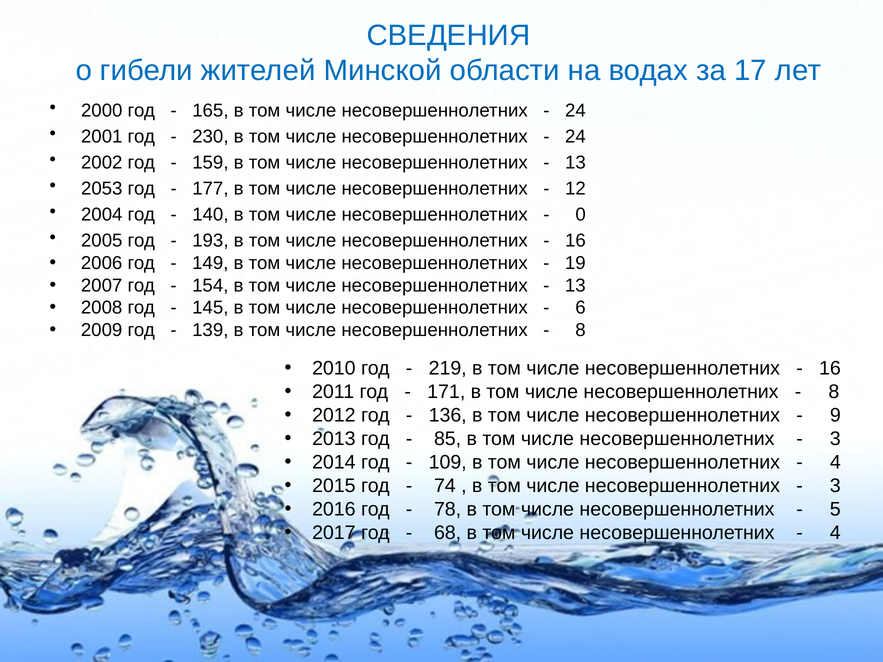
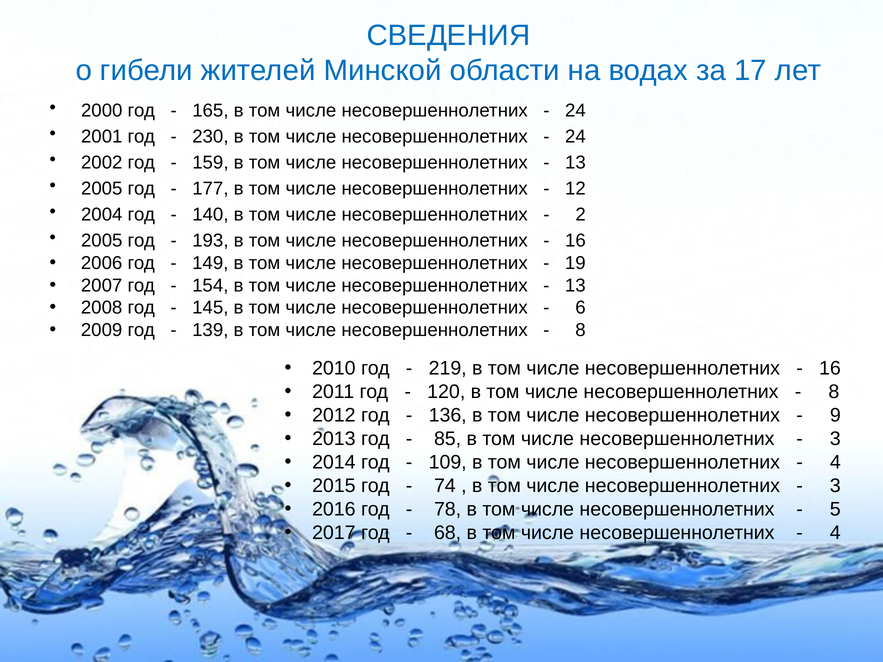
2053 at (102, 189): 2053 -> 2005
0: 0 -> 2
171: 171 -> 120
